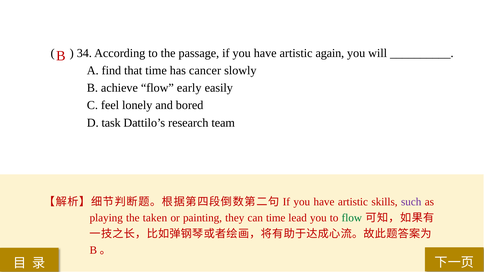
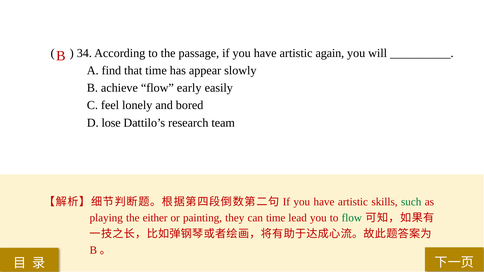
cancer: cancer -> appear
task: task -> lose
such colour: purple -> green
taken: taken -> either
